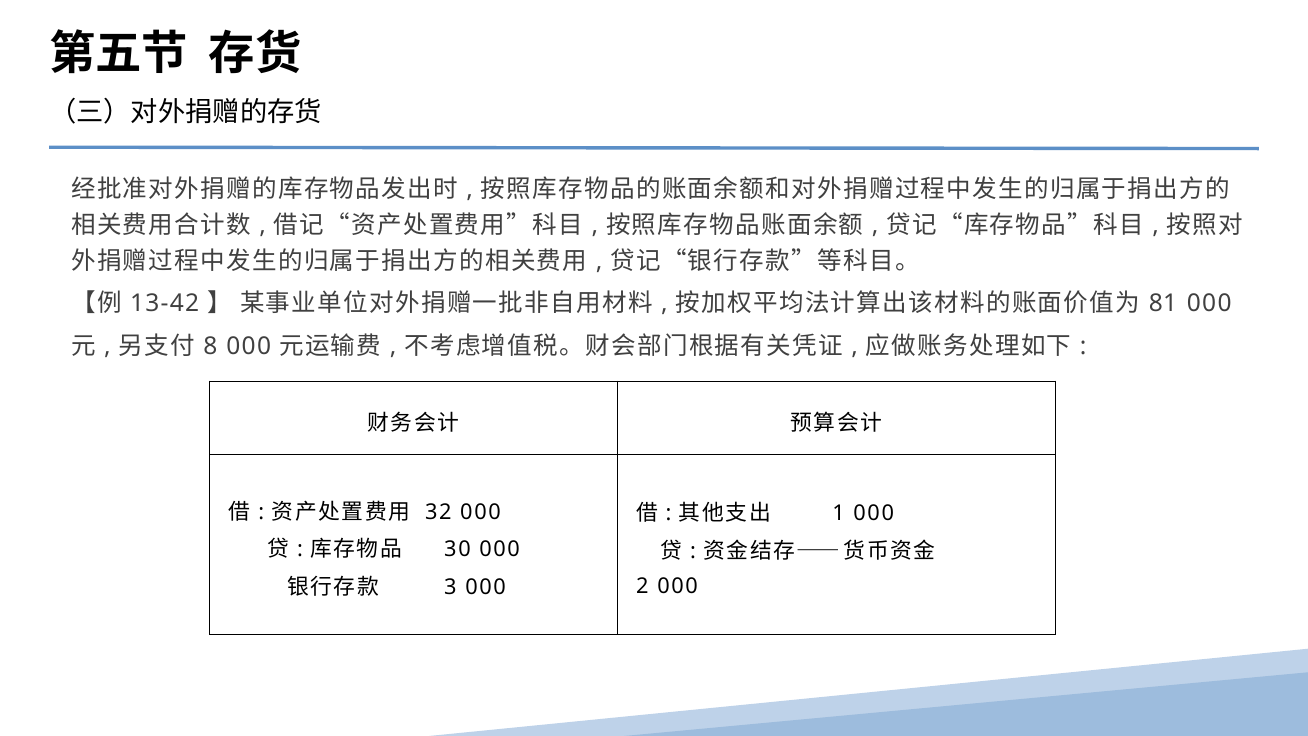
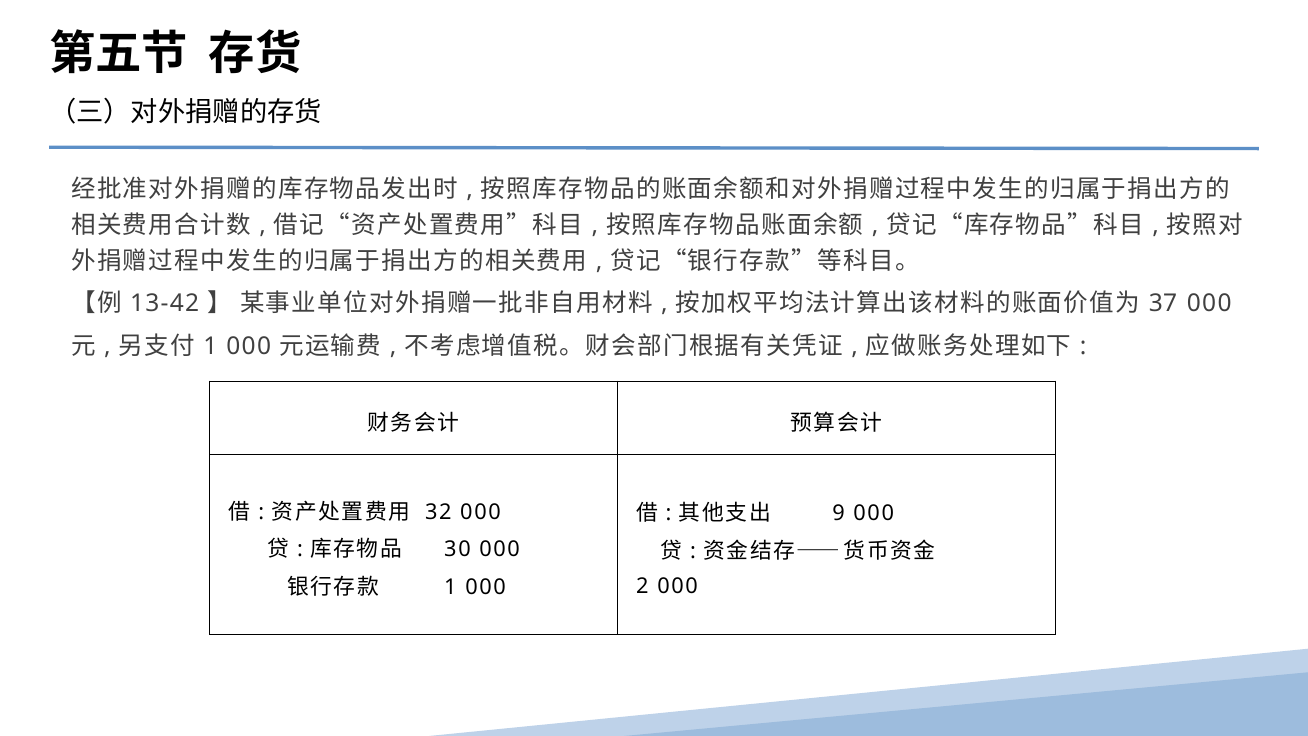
81: 81 -> 37
8 at (210, 346): 8 -> 1
1: 1 -> 9
3 at (450, 587): 3 -> 1
